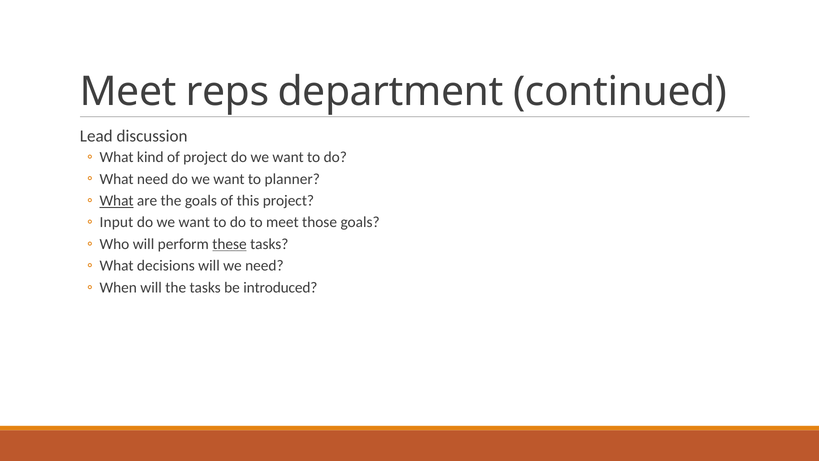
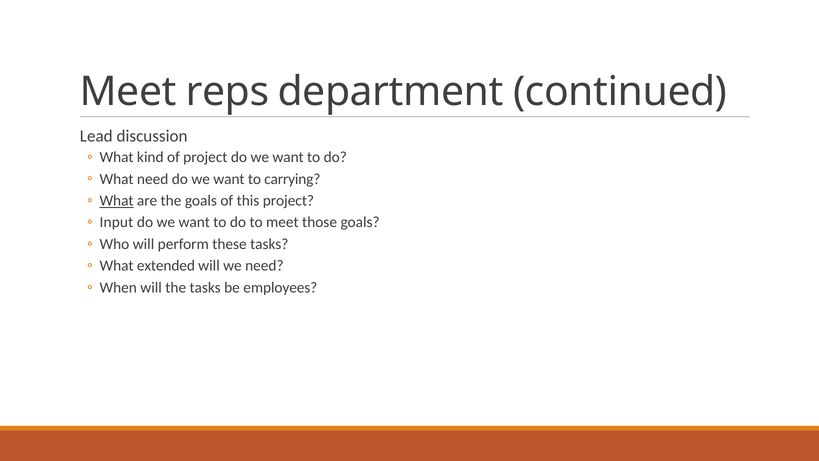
planner: planner -> carrying
these underline: present -> none
decisions: decisions -> extended
introduced: introduced -> employees
